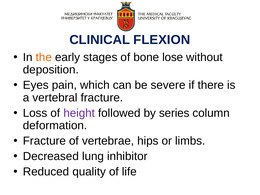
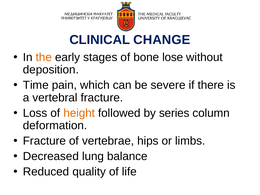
FLEXION: FLEXION -> CHANGE
Eyes: Eyes -> Time
height colour: purple -> orange
inhibitor: inhibitor -> balance
